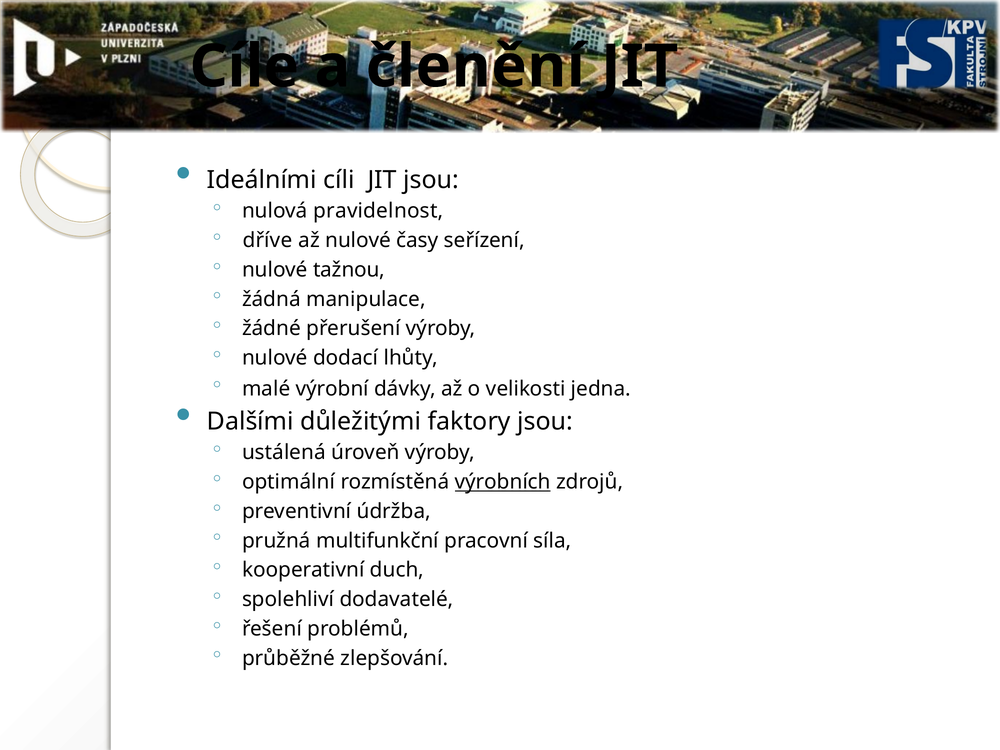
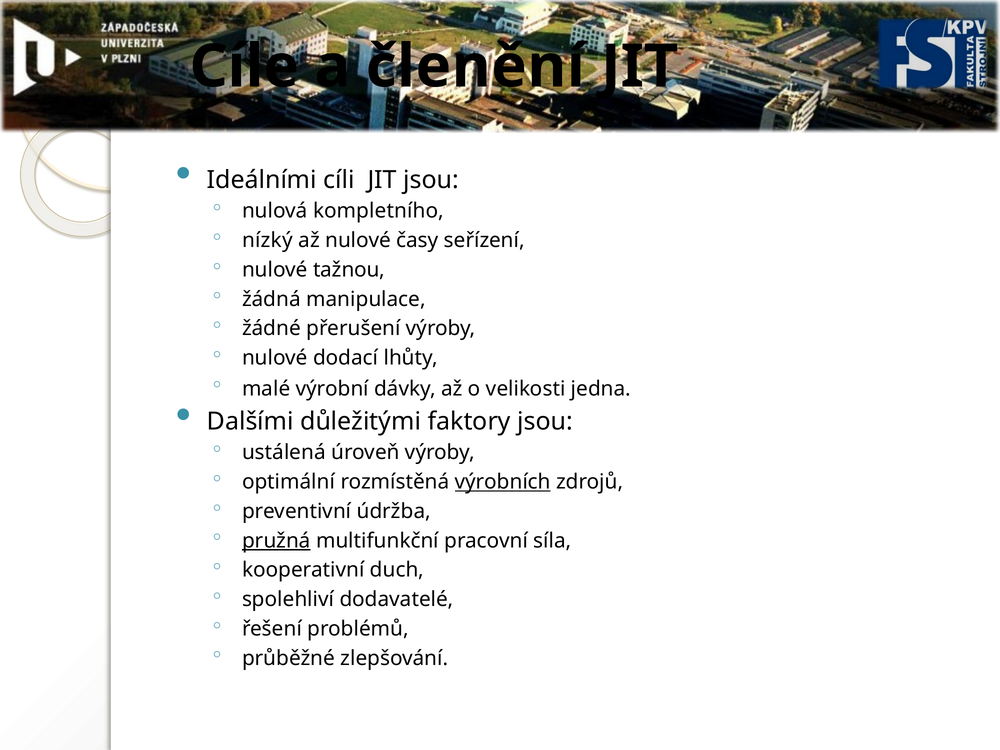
pravidelnost: pravidelnost -> kompletního
dříve: dříve -> nízký
pružná underline: none -> present
